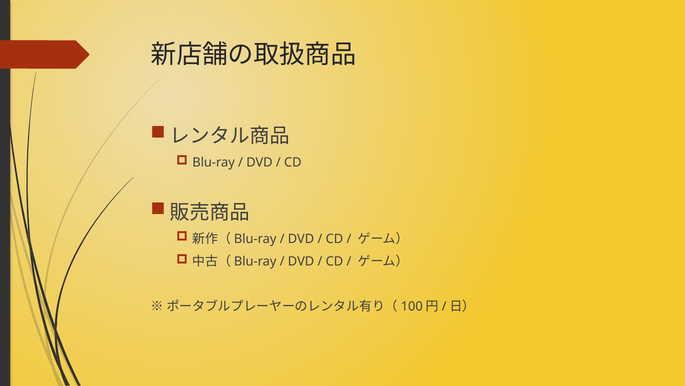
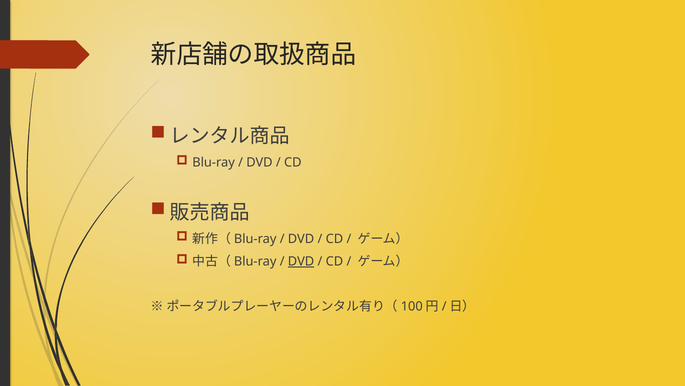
DVD at (301, 261) underline: none -> present
